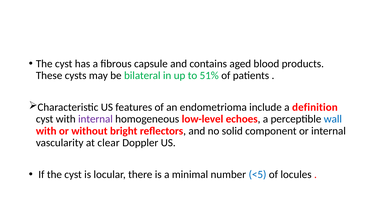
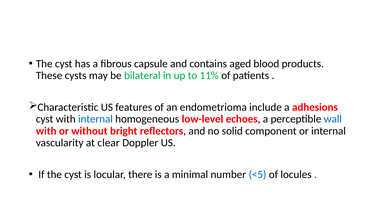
51%: 51% -> 11%
definition: definition -> adhesions
internal at (95, 119) colour: purple -> blue
